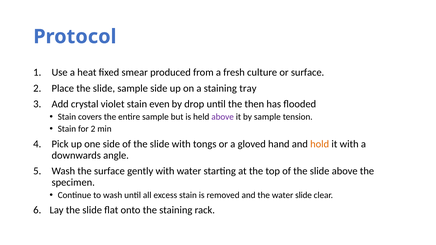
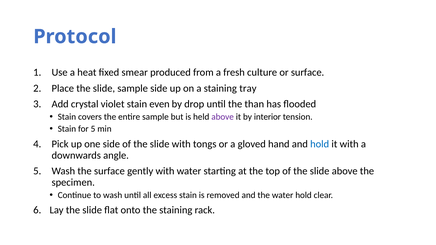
then: then -> than
by sample: sample -> interior
for 2: 2 -> 5
hold at (320, 144) colour: orange -> blue
water slide: slide -> hold
